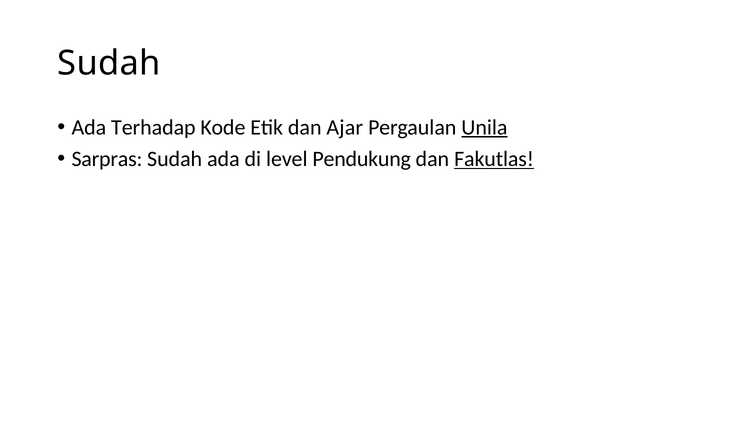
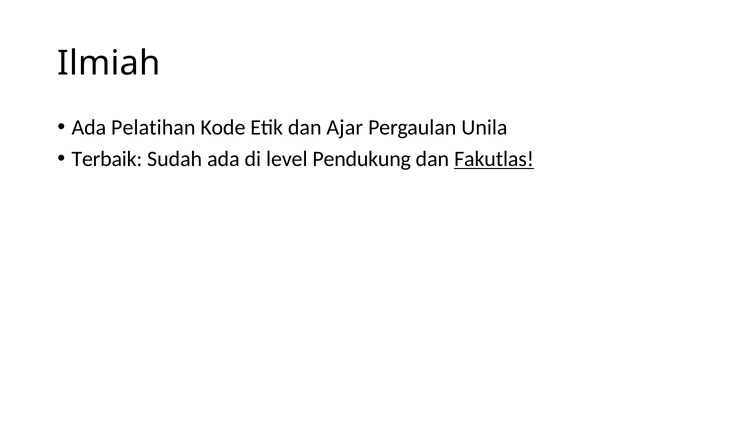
Sudah at (109, 63): Sudah -> Ilmiah
Terhadap: Terhadap -> Pelatihan
Unila underline: present -> none
Sarpras: Sarpras -> Terbaik
